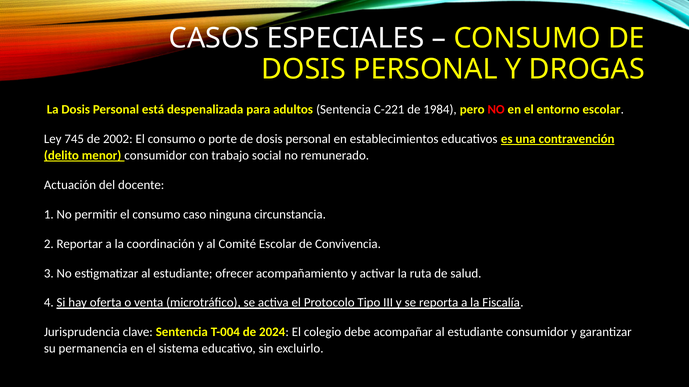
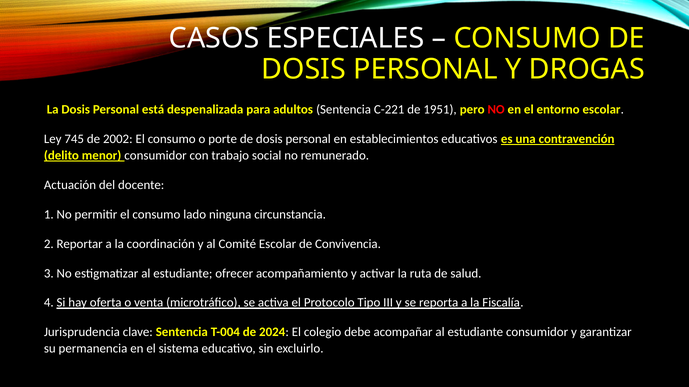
1984: 1984 -> 1951
caso: caso -> lado
